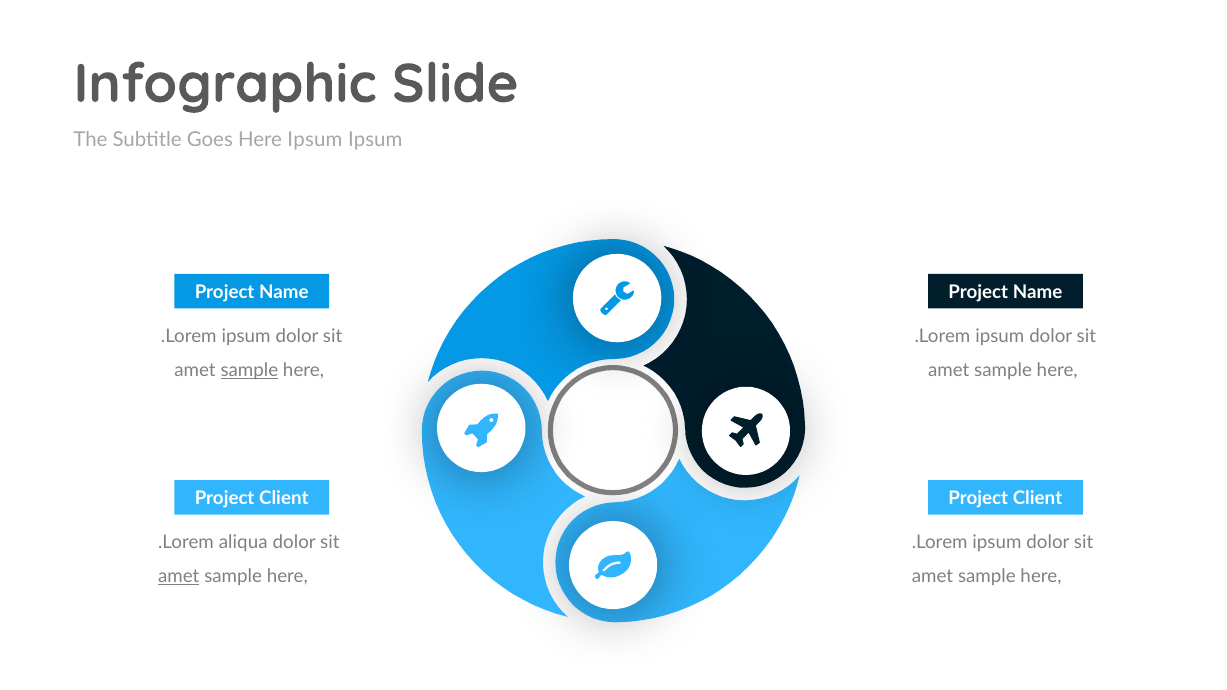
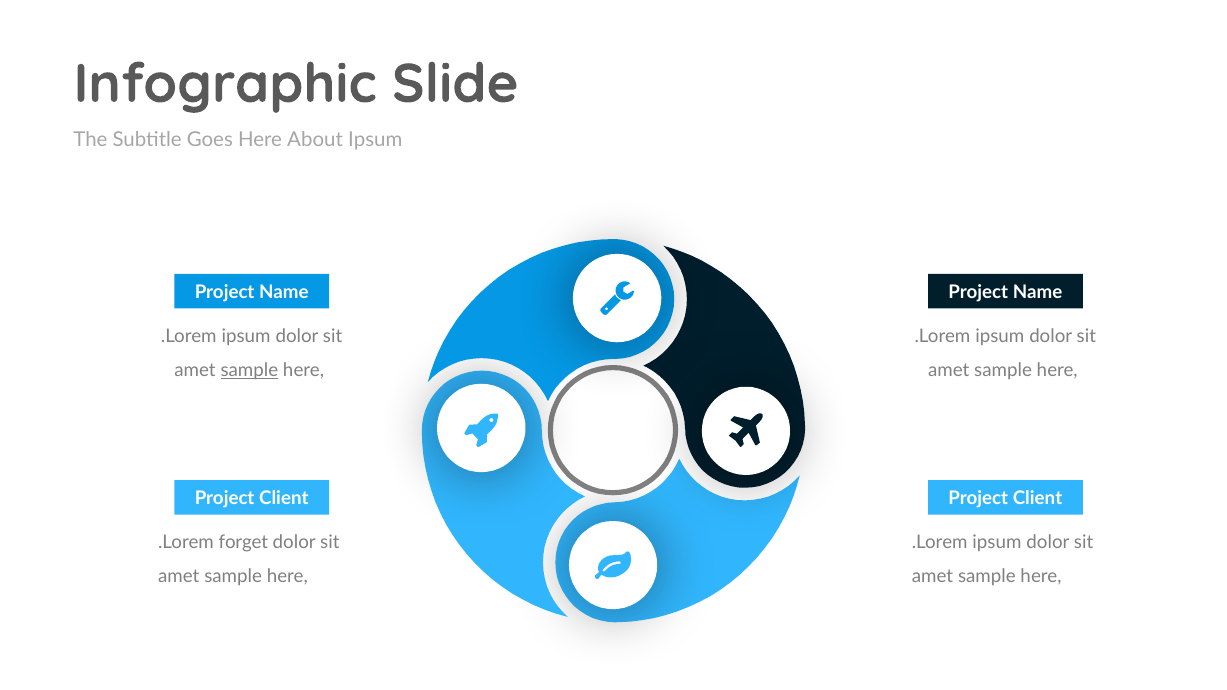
Here Ipsum: Ipsum -> About
aliqua: aliqua -> forget
amet at (179, 577) underline: present -> none
